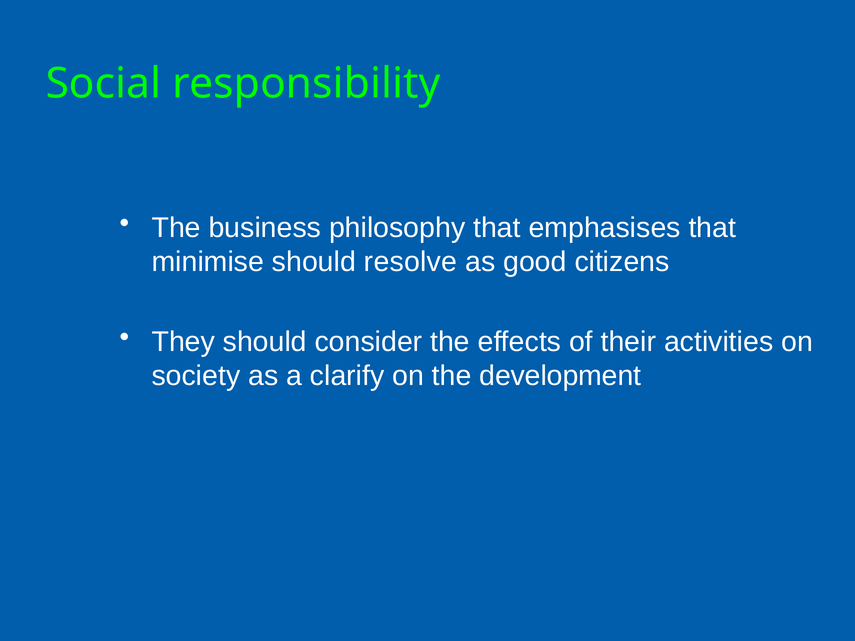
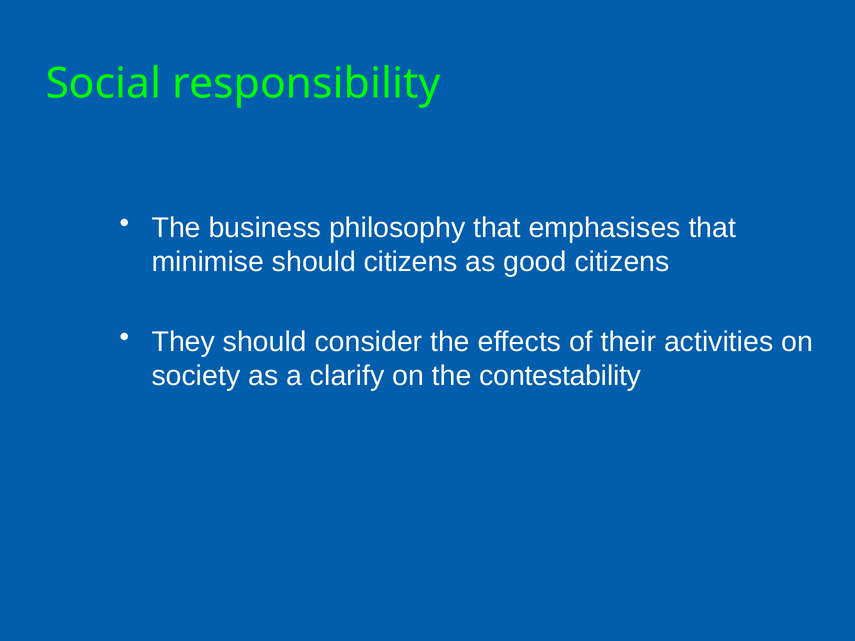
should resolve: resolve -> citizens
development: development -> contestability
